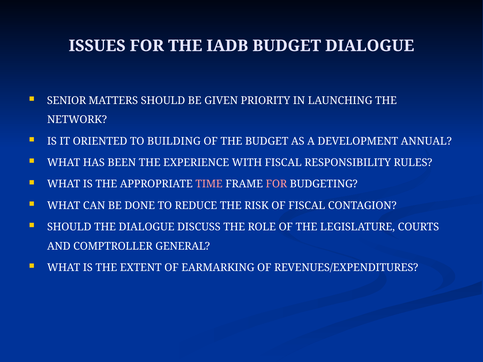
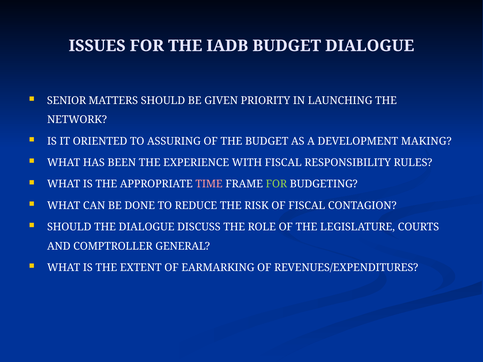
BUILDING: BUILDING -> ASSURING
ANNUAL: ANNUAL -> MAKING
FOR at (276, 184) colour: pink -> light green
